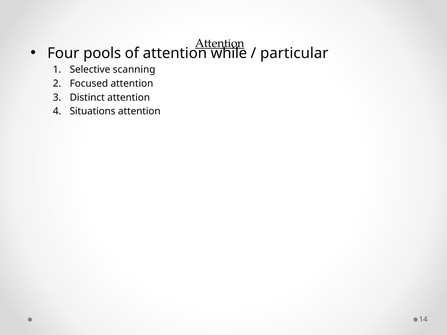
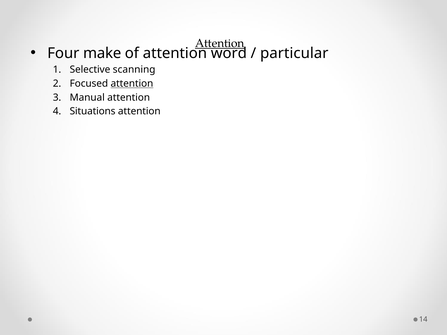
pools: pools -> make
while: while -> word
attention at (132, 84) underline: none -> present
Distinct: Distinct -> Manual
